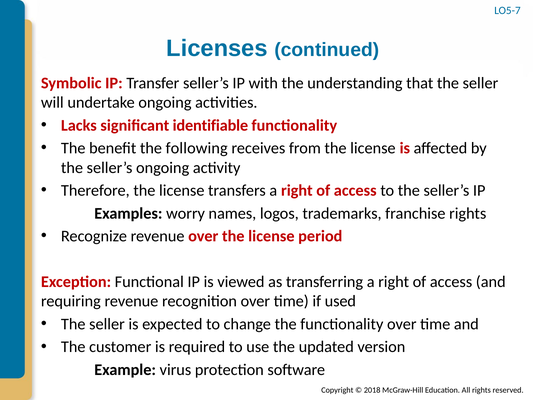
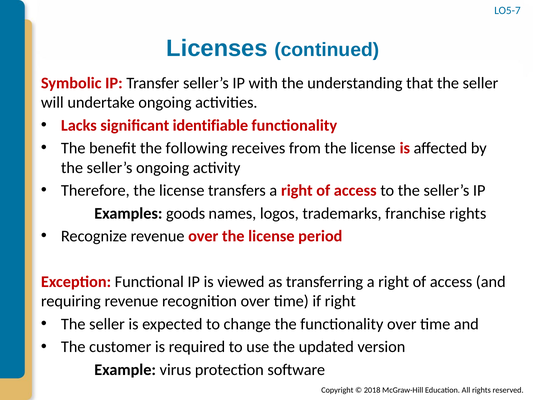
worry: worry -> goods
if used: used -> right
